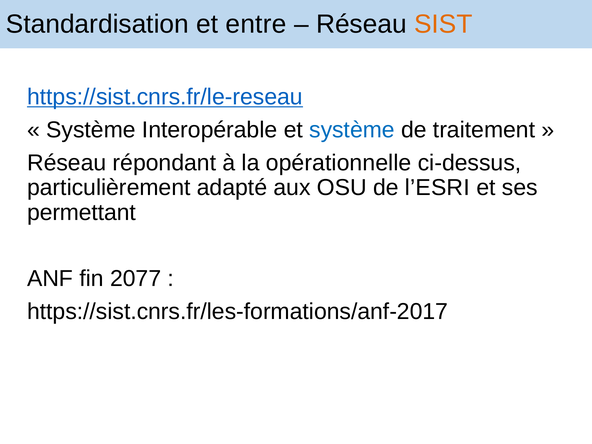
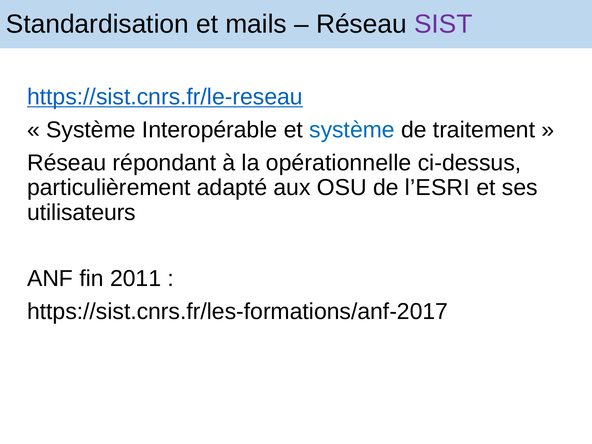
entre: entre -> mails
SIST colour: orange -> purple
permettant: permettant -> utilisateurs
2077: 2077 -> 2011
